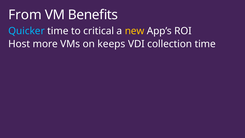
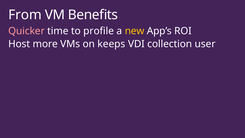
Quicker colour: light blue -> pink
critical: critical -> profile
collection time: time -> user
